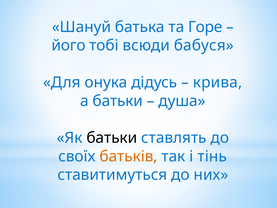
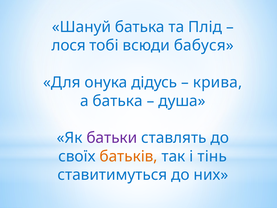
Горе: Горе -> Плід
його: його -> лося
а батьки: батьки -> батька
батьки at (112, 138) colour: black -> purple
